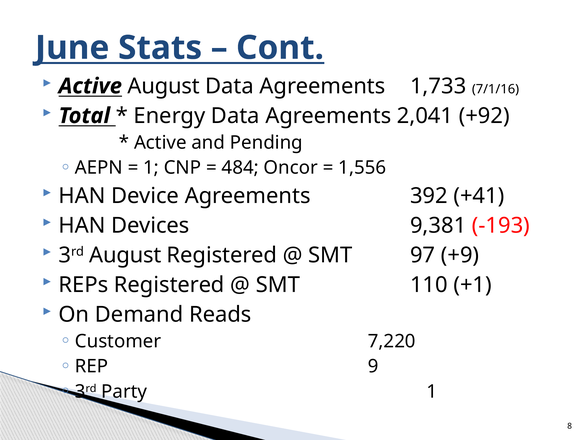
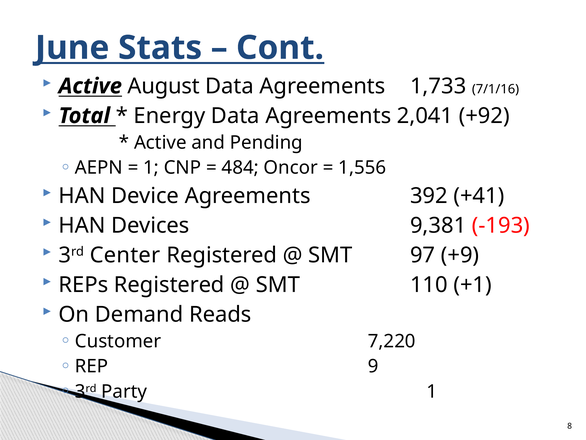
3rd August: August -> Center
